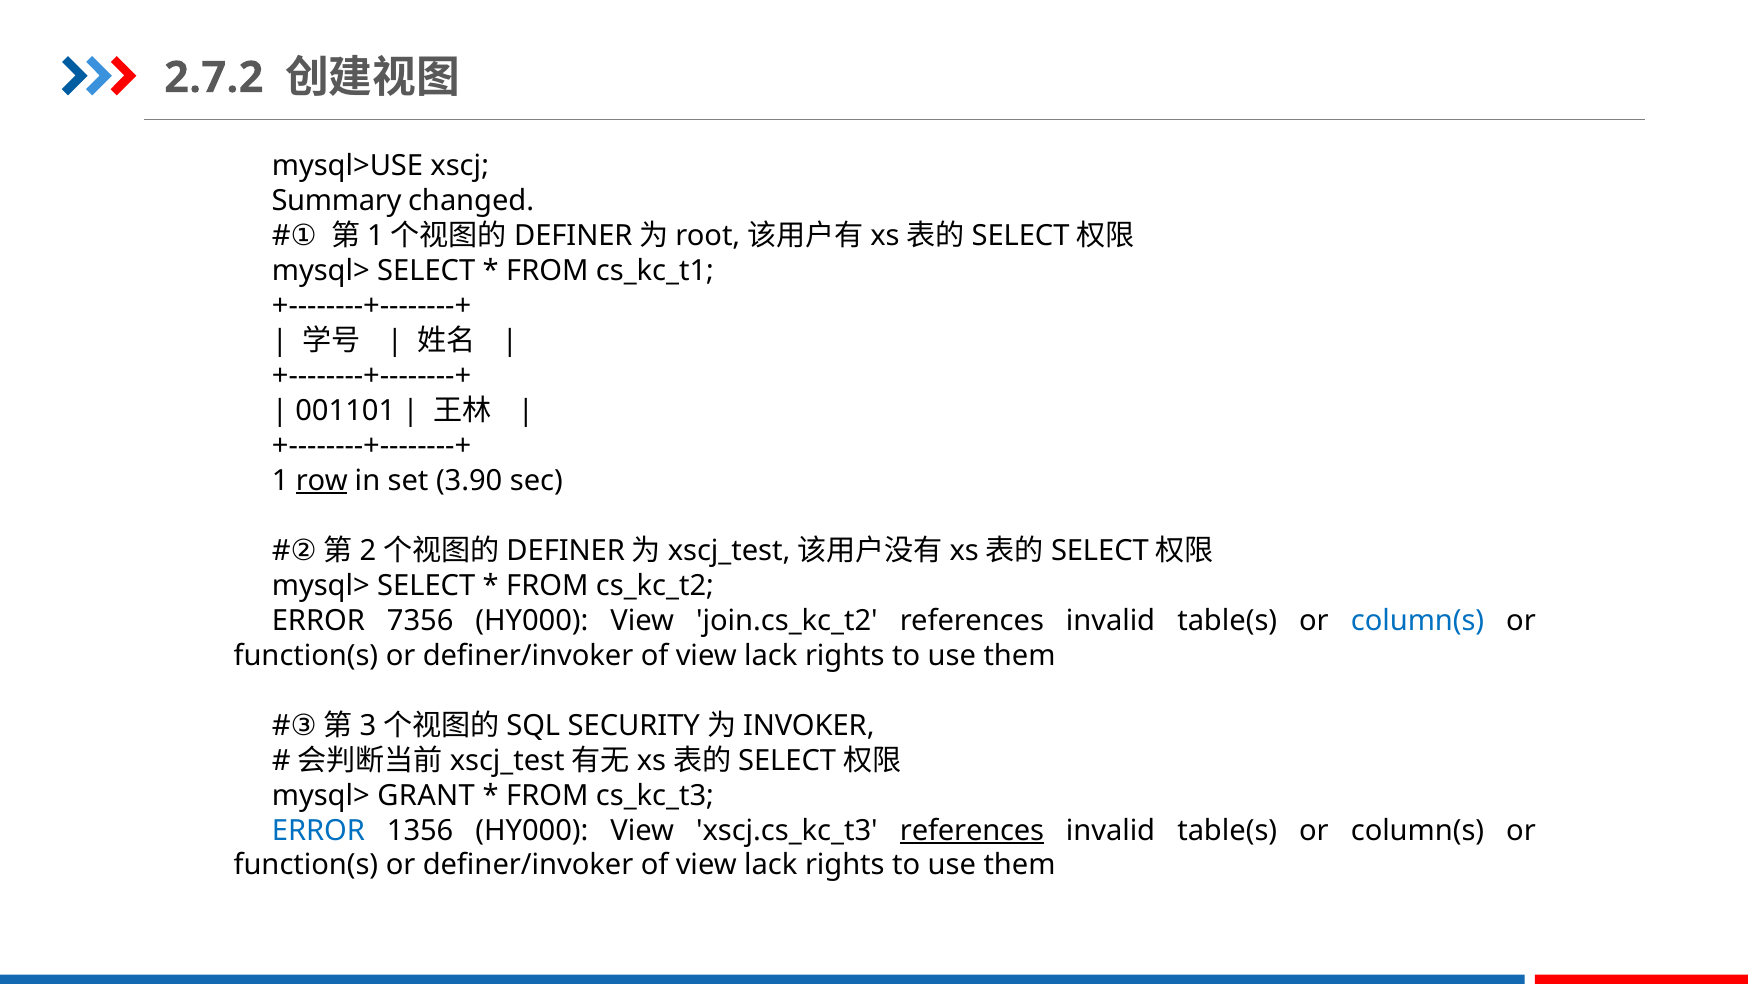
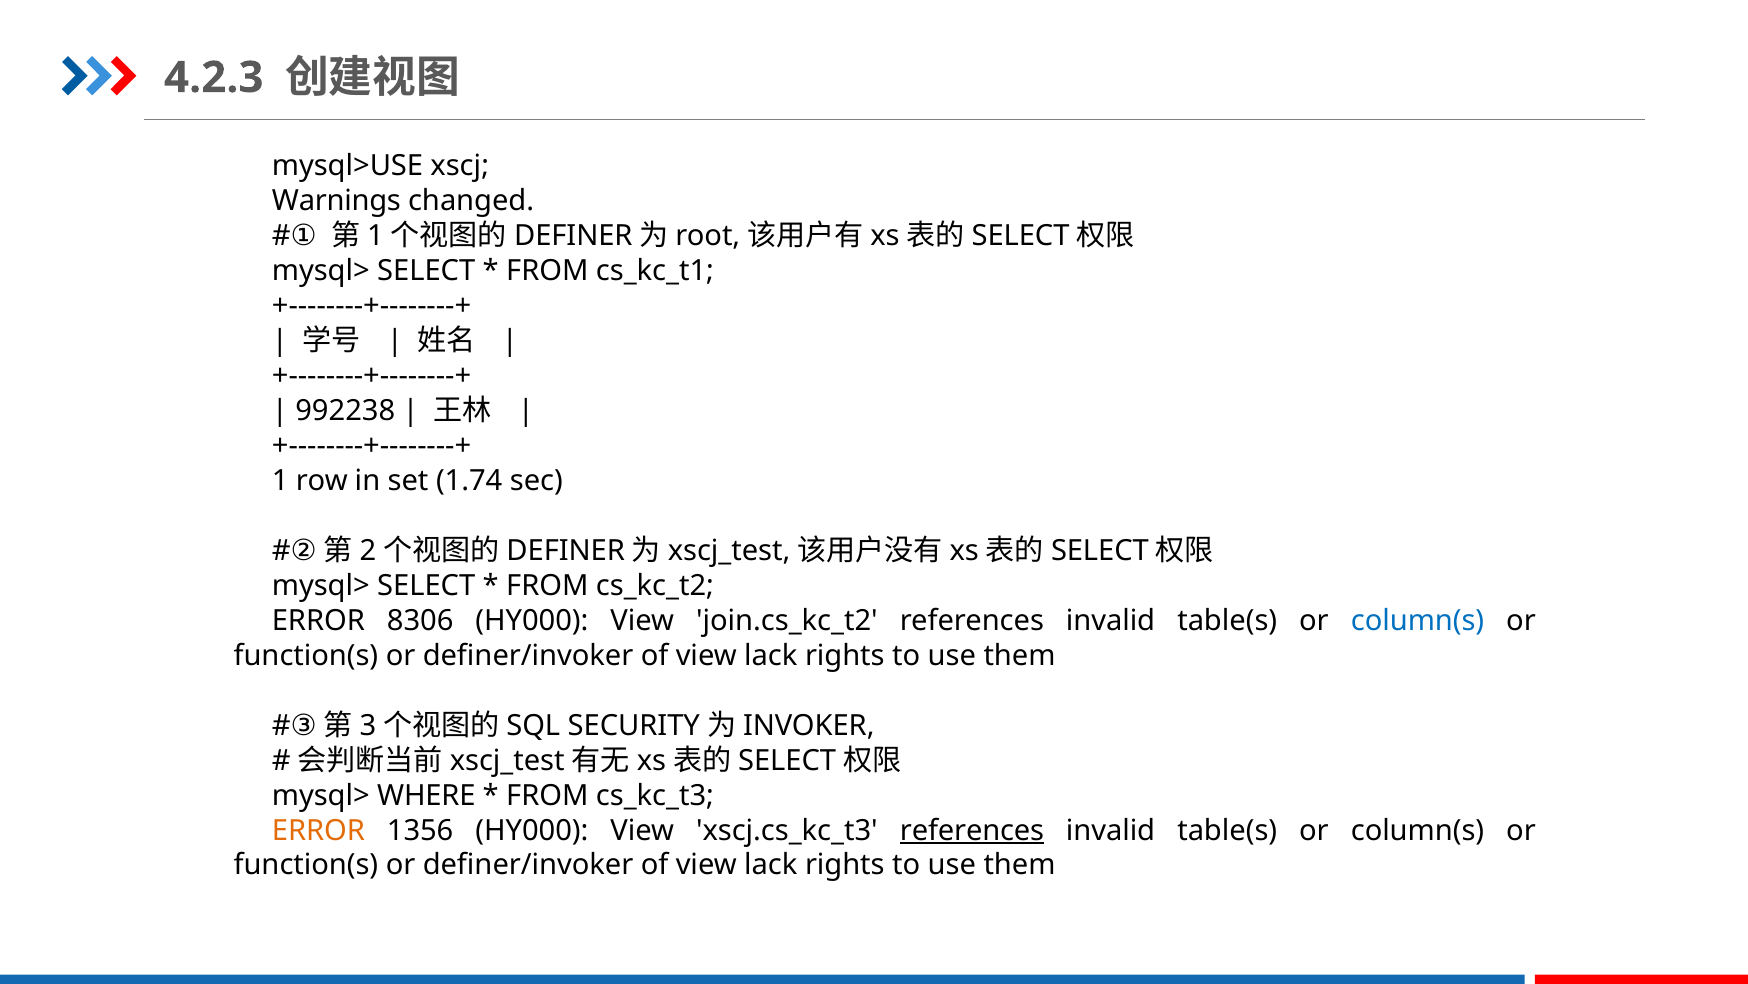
2.7.2: 2.7.2 -> 4.2.3
Summary: Summary -> Warnings
001101: 001101 -> 992238
row underline: present -> none
3.90: 3.90 -> 1.74
7356: 7356 -> 8306
GRANT: GRANT -> WHERE
ERROR at (319, 830) colour: blue -> orange
